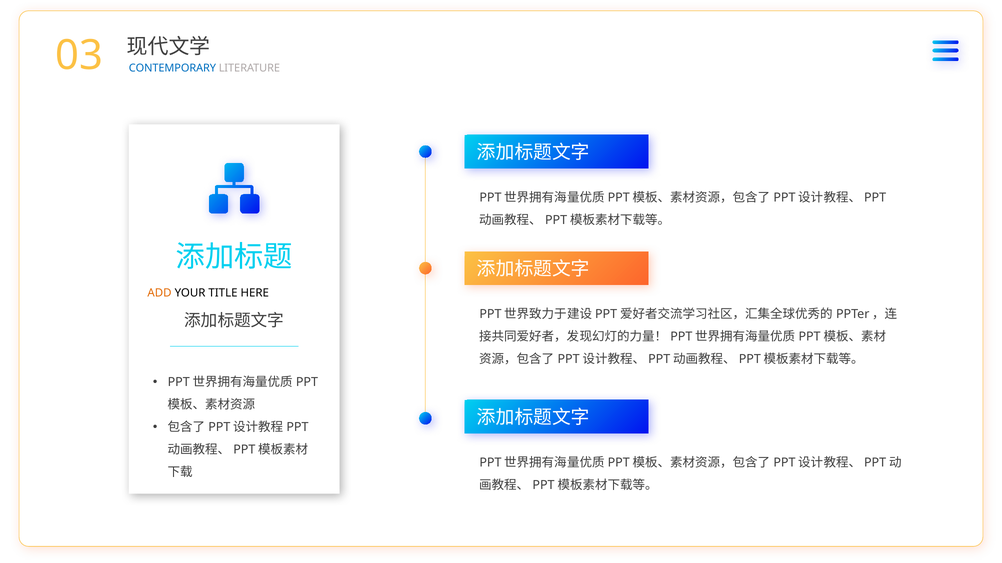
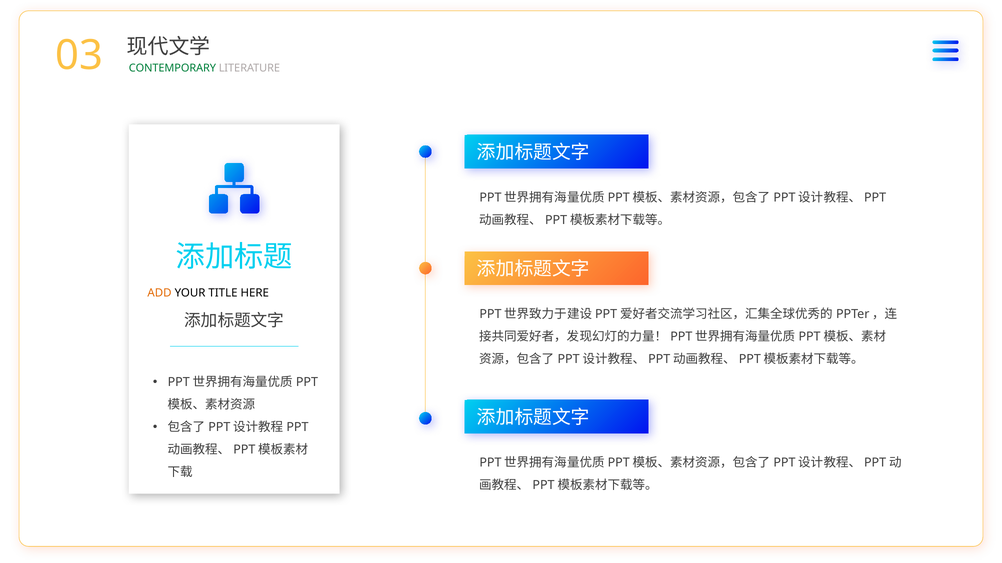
CONTEMPORARY colour: blue -> green
